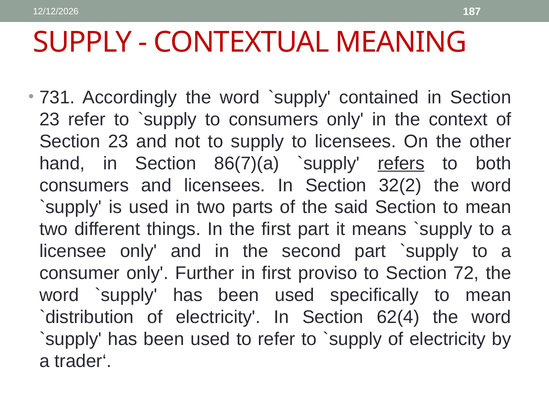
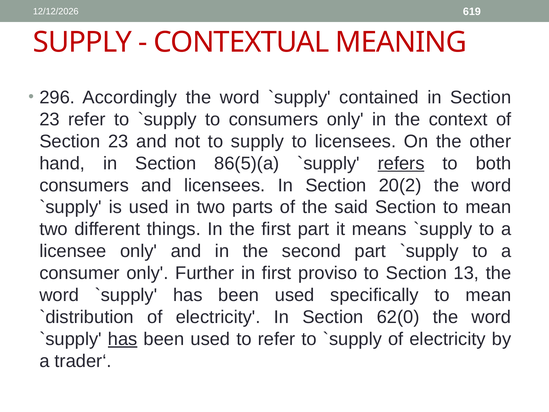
187: 187 -> 619
731: 731 -> 296
86(7)(a: 86(7)(a -> 86(5)(a
32(2: 32(2 -> 20(2
72: 72 -> 13
62(4: 62(4 -> 62(0
has at (123, 339) underline: none -> present
